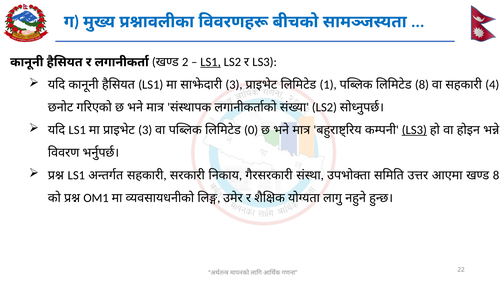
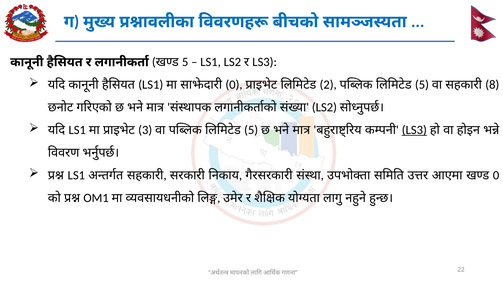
2 at (185, 62): 2 -> 5
LS1 at (211, 62) underline: present -> none
3 at (234, 85): 3 -> 0
1: 1 -> 2
8 at (422, 85): 8 -> 5
4: 4 -> 8
0 at (251, 130): 0 -> 5
8 at (496, 175): 8 -> 0
